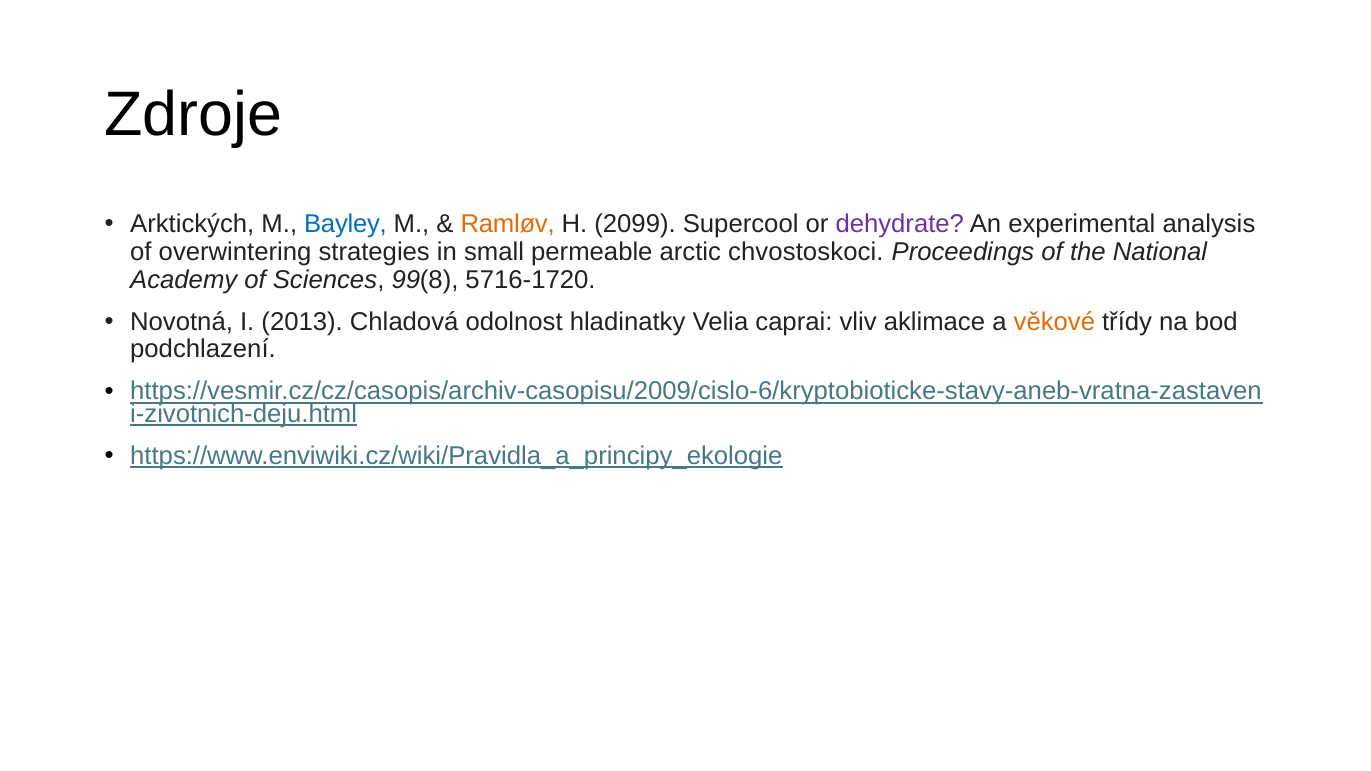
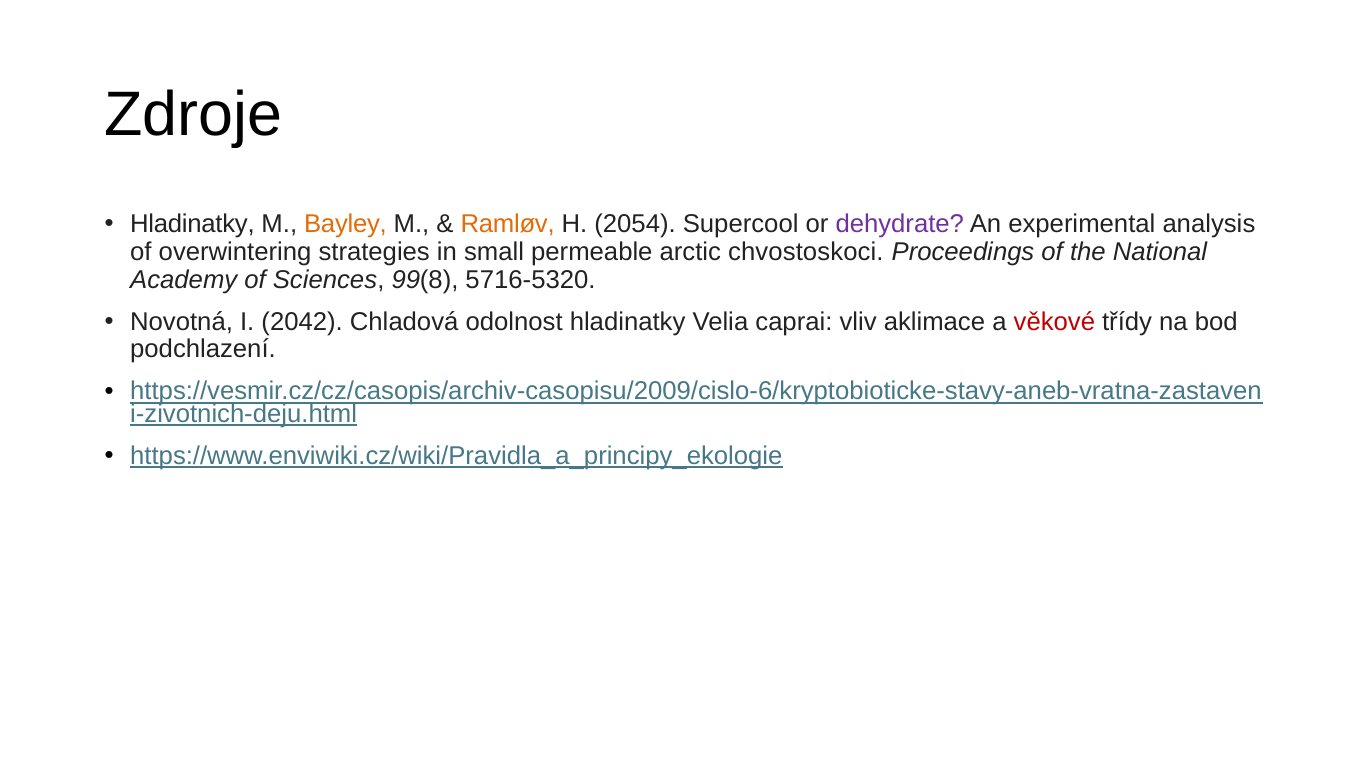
Arktických at (192, 224): Arktických -> Hladinatky
Bayley colour: blue -> orange
2099: 2099 -> 2054
5716-1720: 5716-1720 -> 5716-5320
2013: 2013 -> 2042
věkové colour: orange -> red
